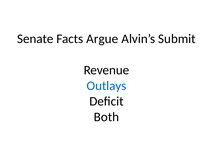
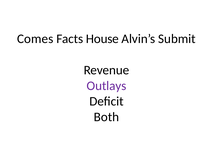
Senate: Senate -> Comes
Argue: Argue -> House
Outlays colour: blue -> purple
